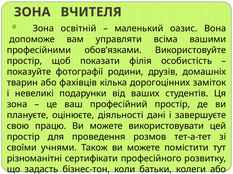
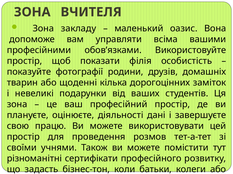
освітній: освітній -> закладу
фахівців: фахівців -> щоденні
